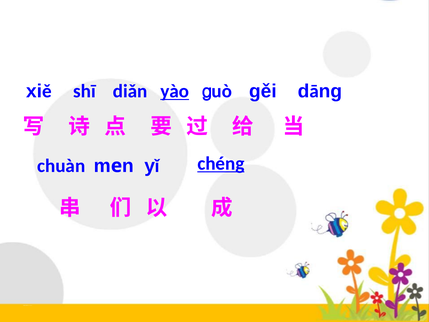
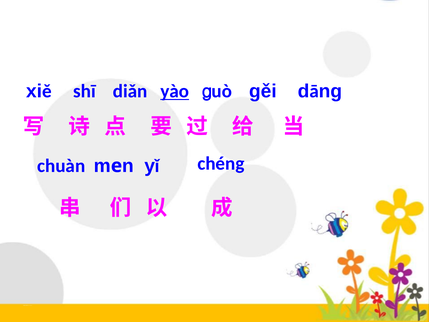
chéng underline: present -> none
